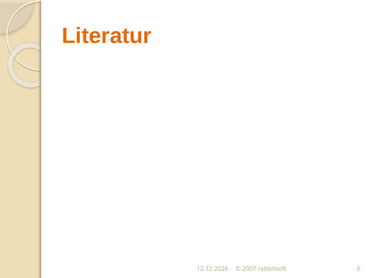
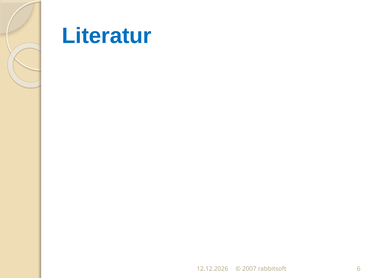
Literatur colour: orange -> blue
